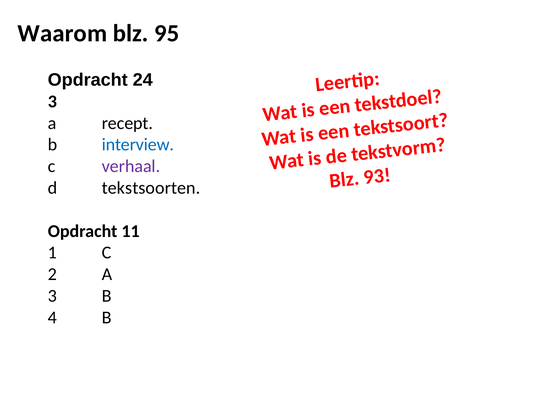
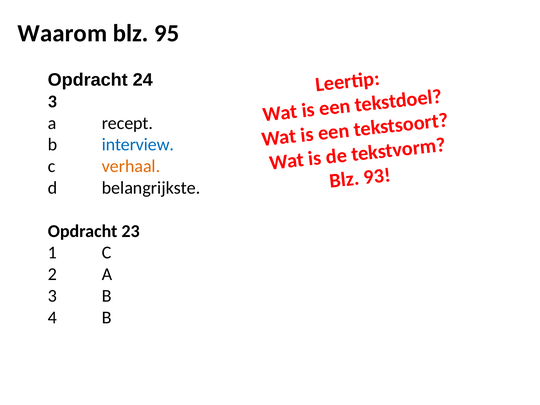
verhaal colour: purple -> orange
tekstsoorten: tekstsoorten -> belangrijkste
11: 11 -> 23
